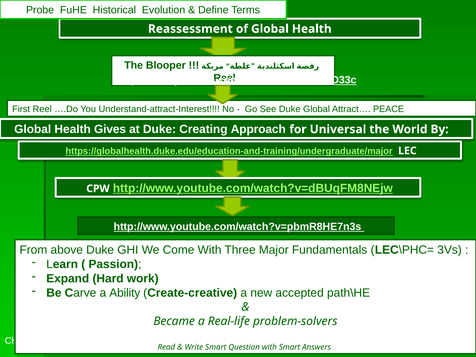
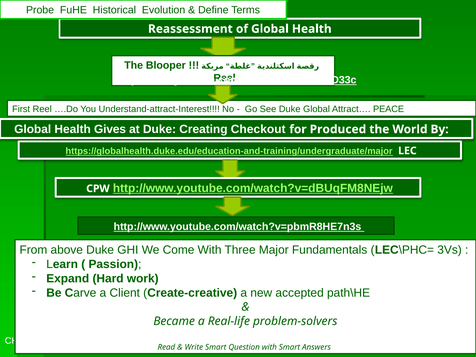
Approach: Approach -> Checkout
Universal: Universal -> Produced
Ability: Ability -> Client
